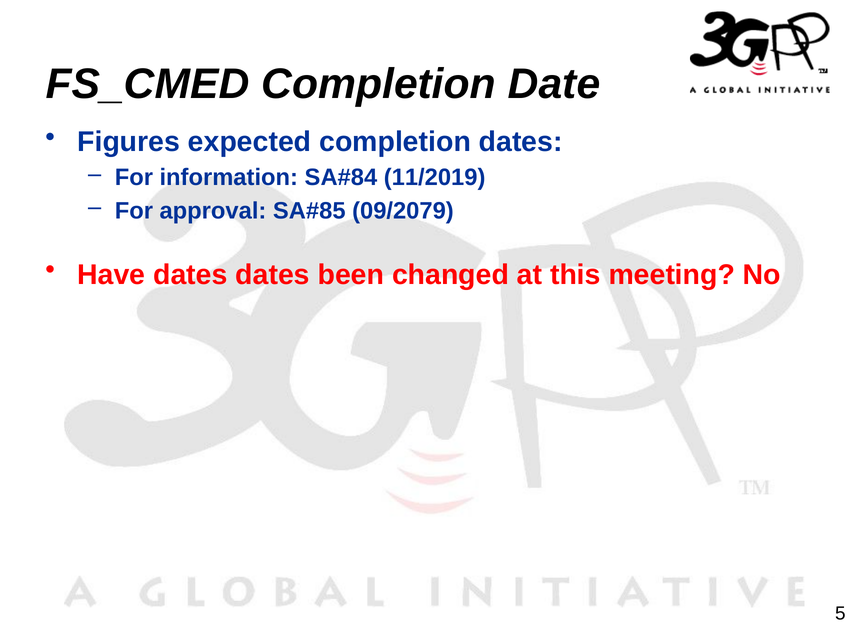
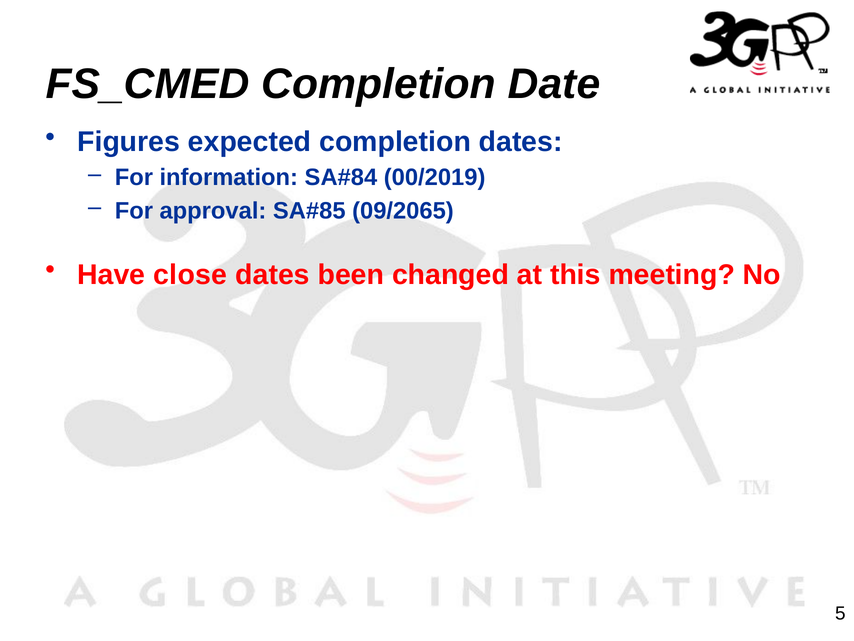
11/2019: 11/2019 -> 00/2019
09/2079: 09/2079 -> 09/2065
Have dates: dates -> close
